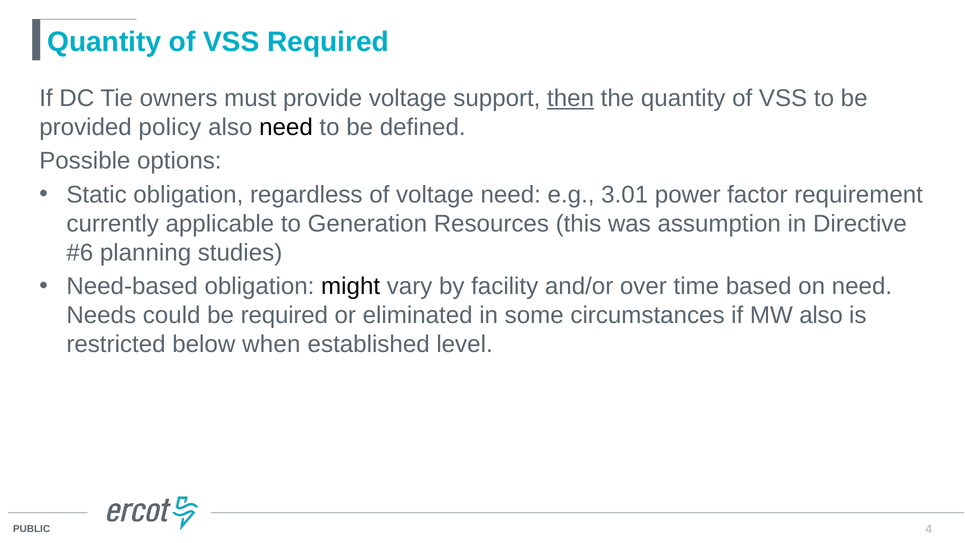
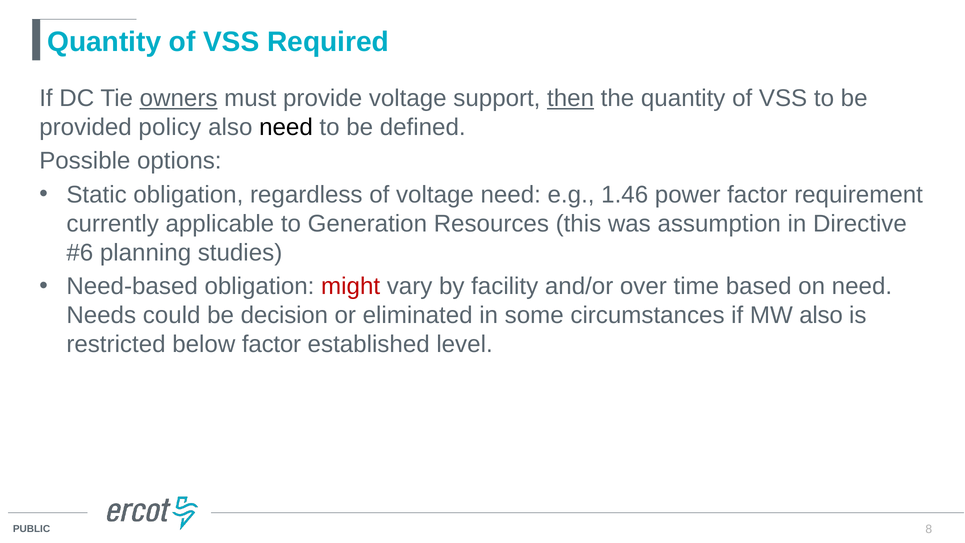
owners underline: none -> present
3.01: 3.01 -> 1.46
might colour: black -> red
be required: required -> decision
below when: when -> factor
4: 4 -> 8
